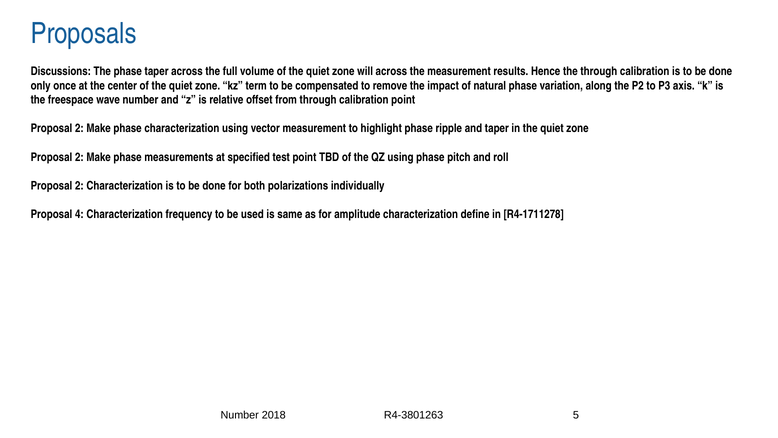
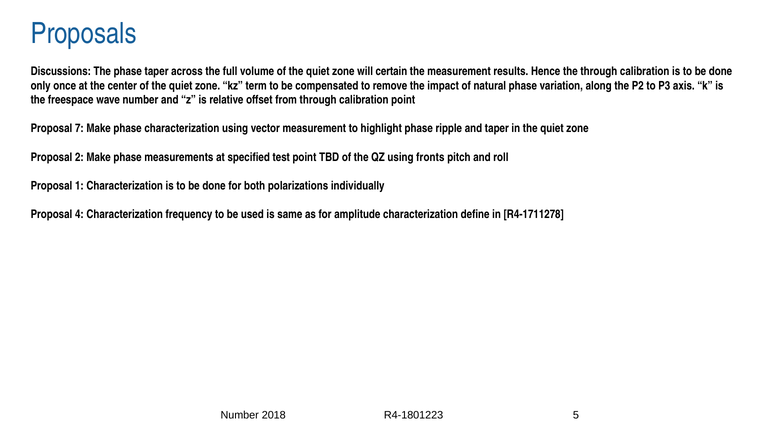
will across: across -> certain
2 at (79, 128): 2 -> 7
using phase: phase -> fronts
2 at (79, 186): 2 -> 1
R4-3801263: R4-3801263 -> R4-1801223
